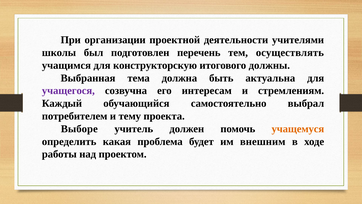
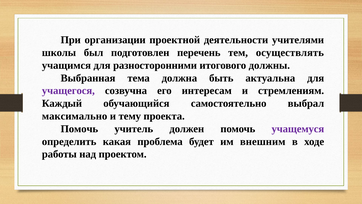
конструкторскую: конструкторскую -> разносторонними
потребителем: потребителем -> максимально
Выборе at (79, 129): Выборе -> Помочь
учащемуся colour: orange -> purple
